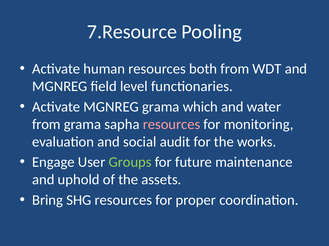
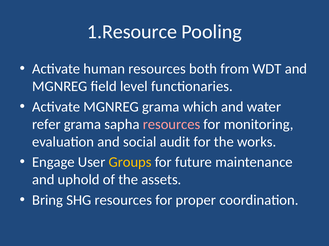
7.Resource: 7.Resource -> 1.Resource
from at (46, 125): from -> refer
Groups colour: light green -> yellow
